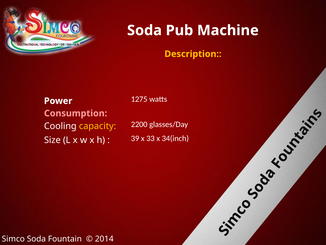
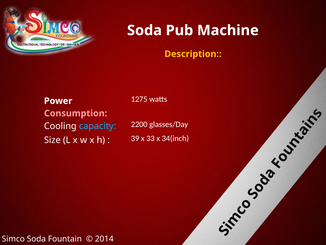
capacity colour: yellow -> light blue
